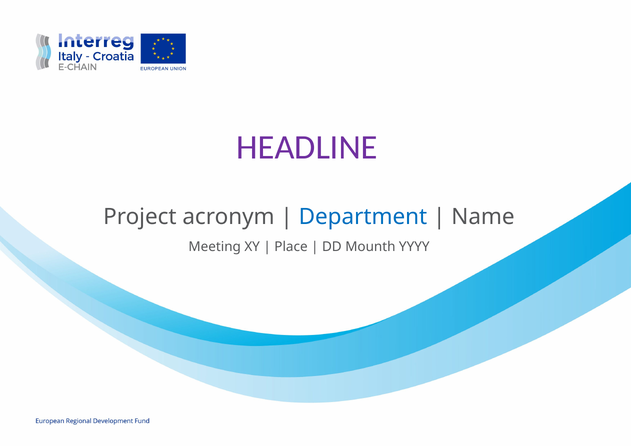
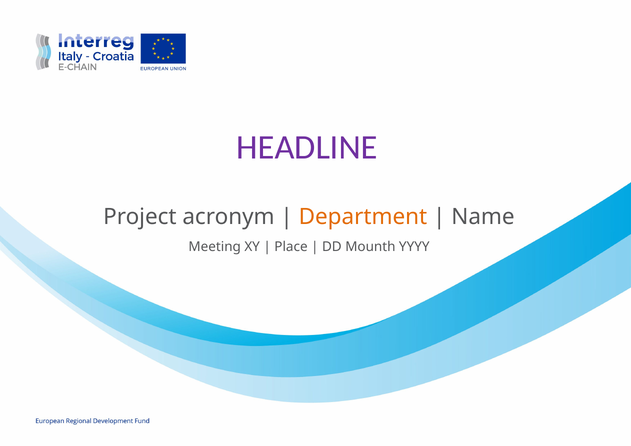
Department colour: blue -> orange
